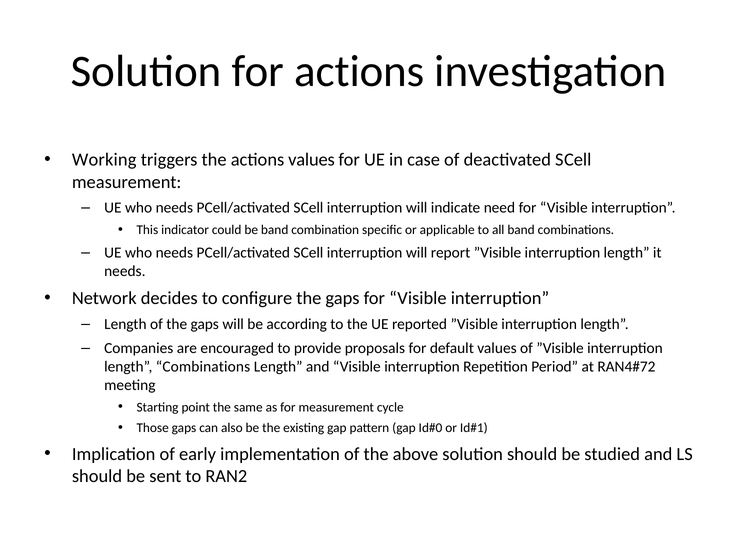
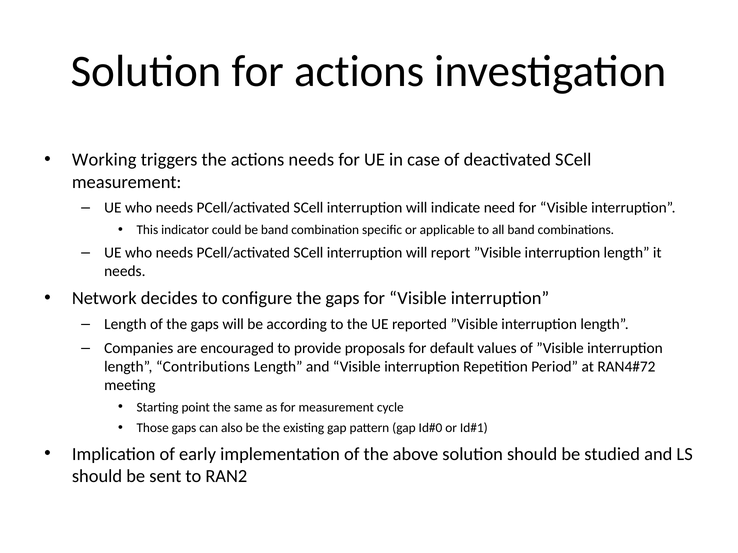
actions values: values -> needs
length Combinations: Combinations -> Contributions
